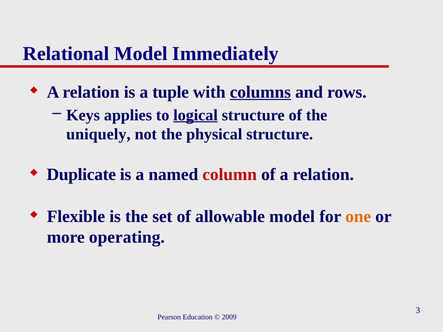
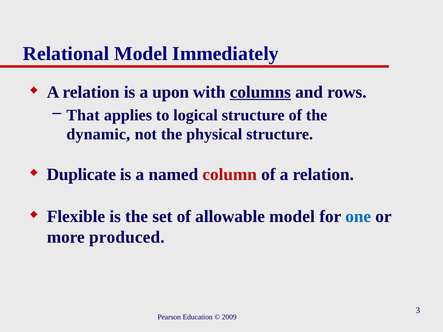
tuple: tuple -> upon
Keys: Keys -> That
logical underline: present -> none
uniquely: uniquely -> dynamic
one colour: orange -> blue
operating: operating -> produced
